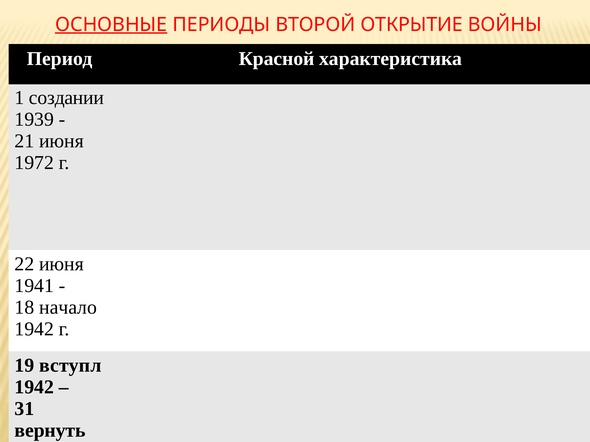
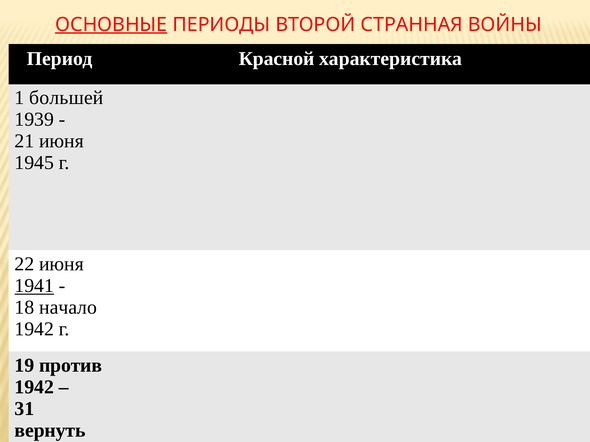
ОТКРЫТИЕ: ОТКРЫТИЕ -> СТРАННАЯ
создании: создании -> большей
1972: 1972 -> 1945
1941 underline: none -> present
вступл: вступл -> против
